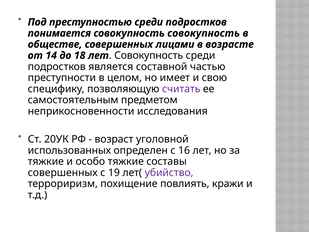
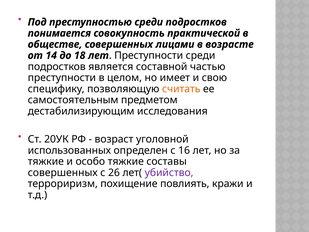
совокупность совокупность: совокупность -> практической
Совокупность at (149, 55): Совокупность -> Преступности
считать colour: purple -> orange
неприкосновенности: неприкосновенности -> дестабилизирующим
19: 19 -> 26
